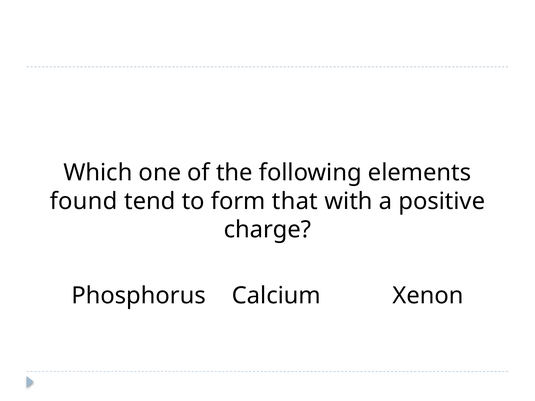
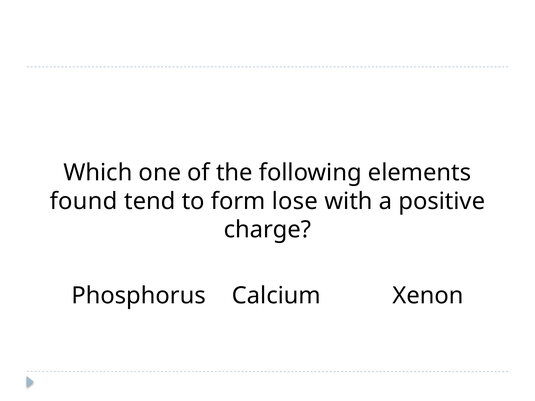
that: that -> lose
